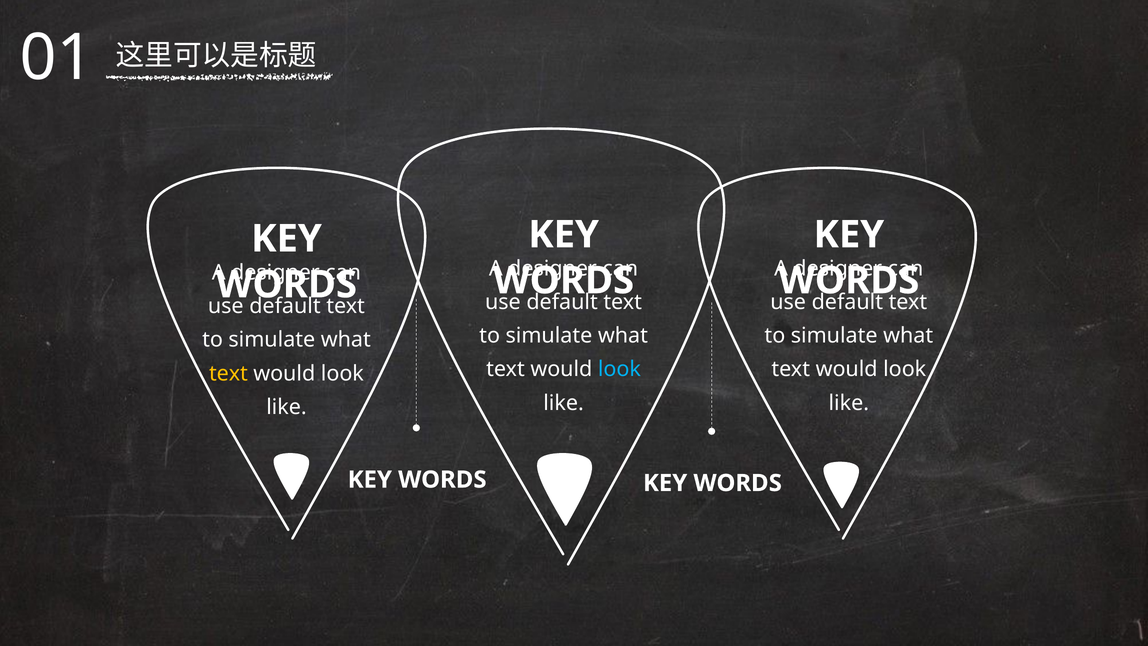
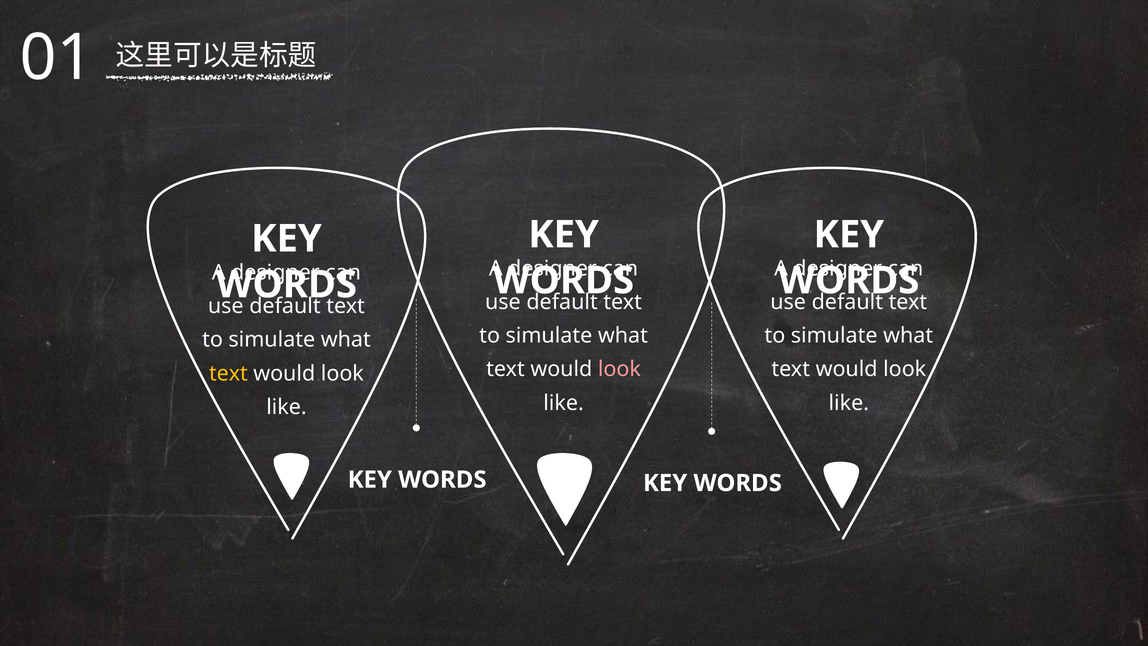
look at (619, 369) colour: light blue -> pink
